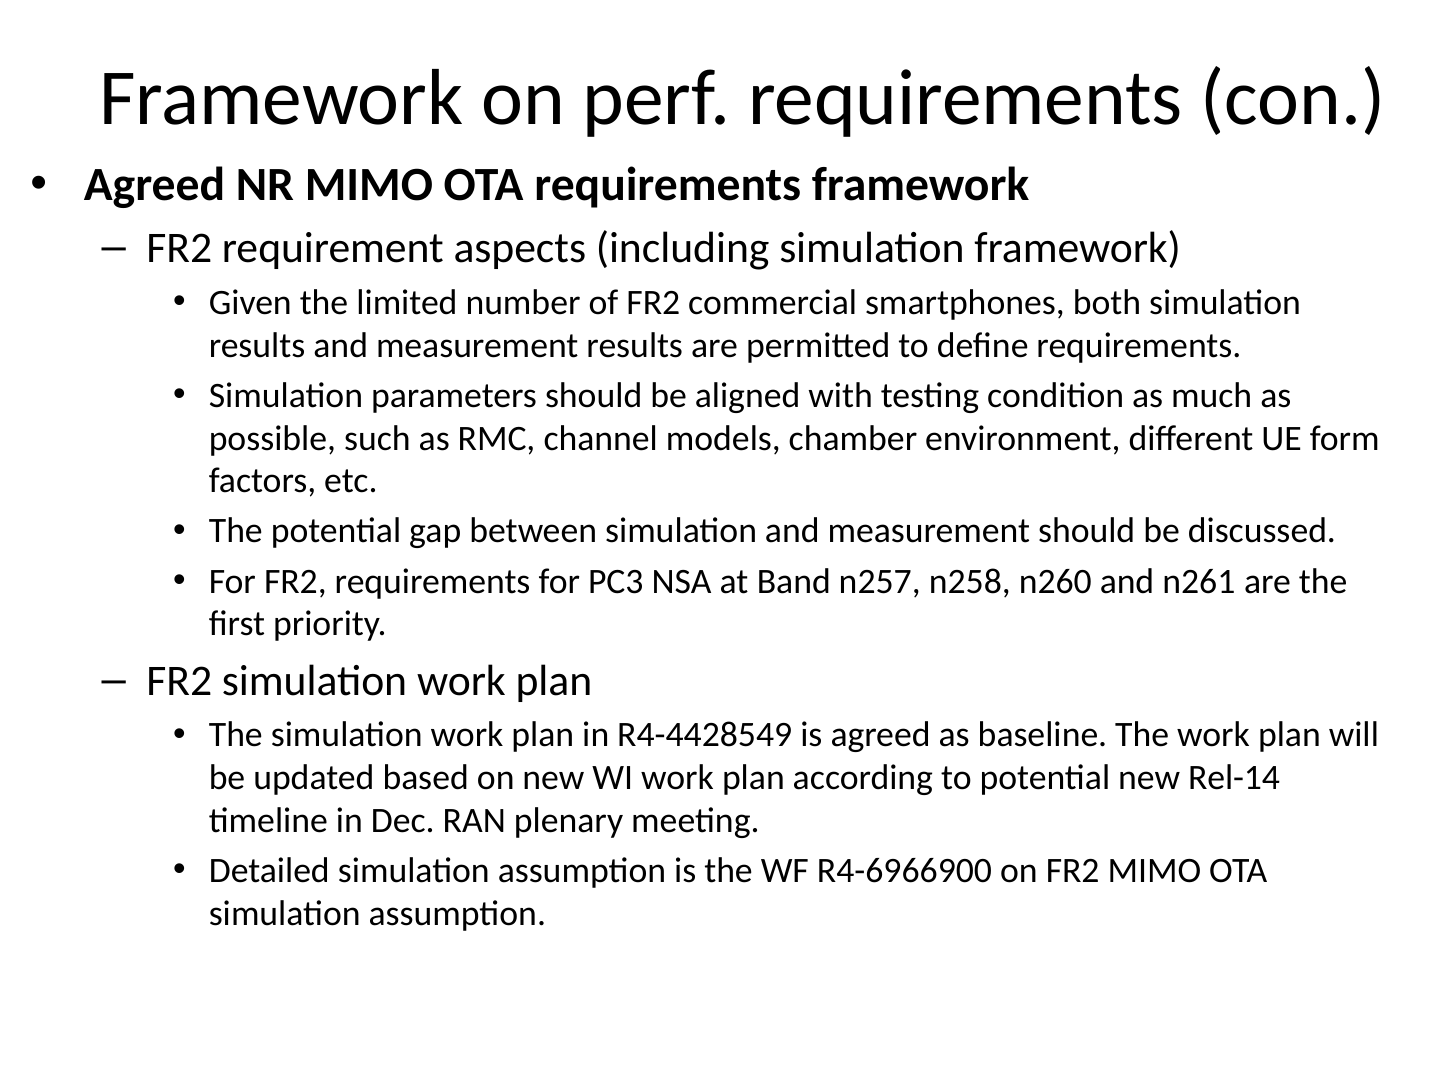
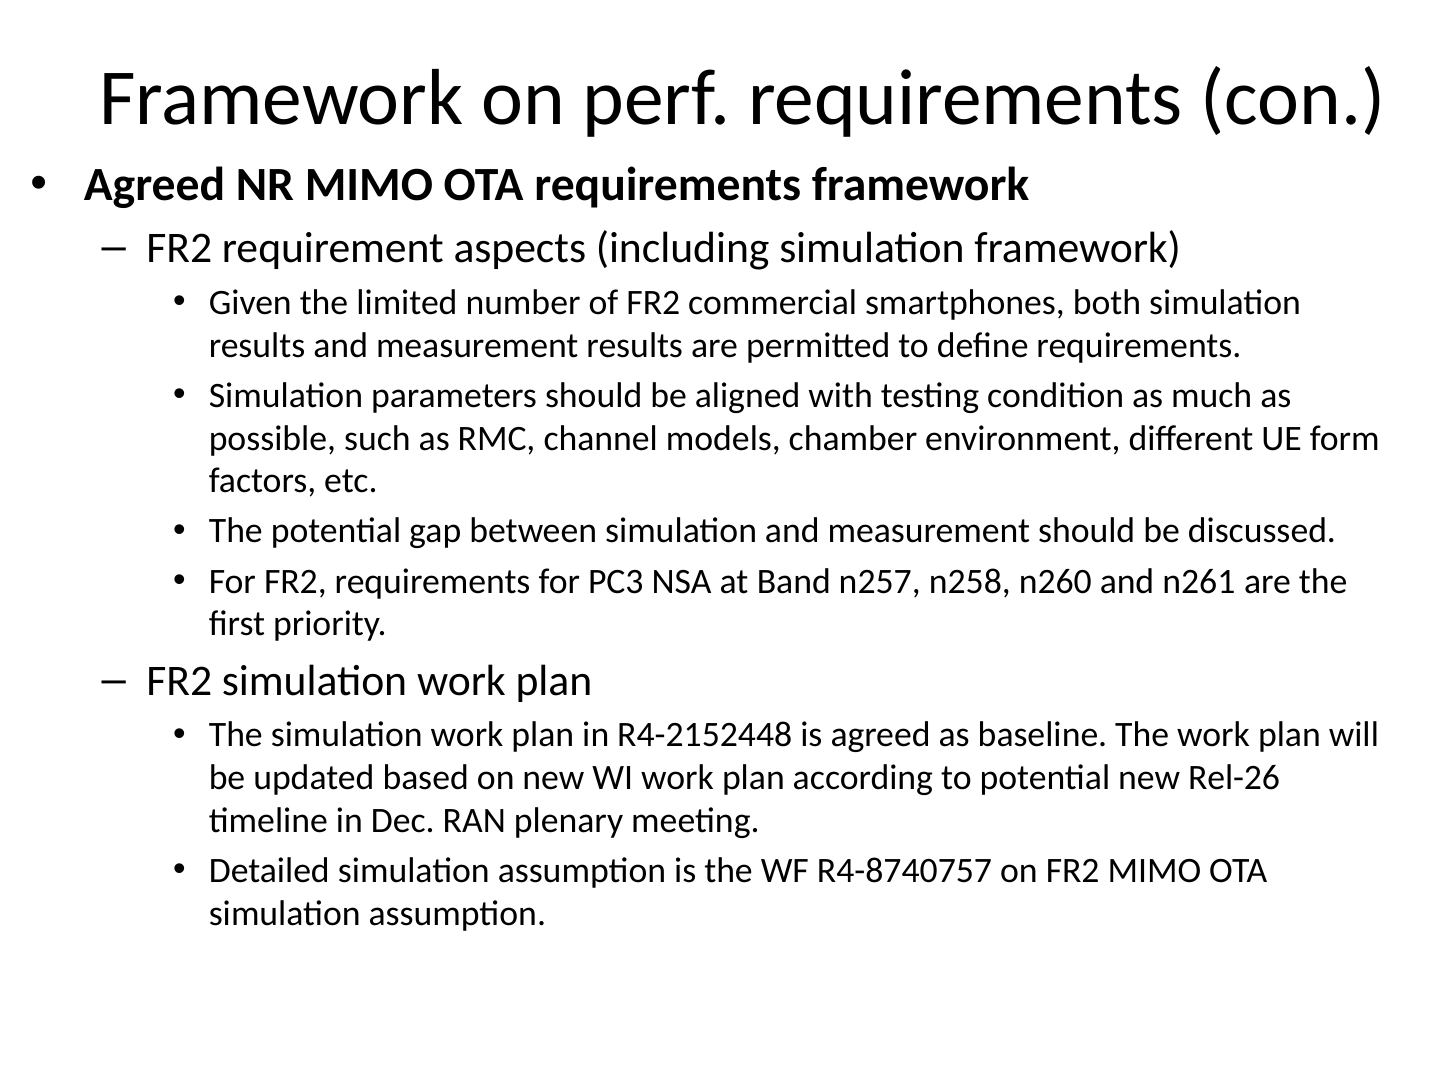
R4-4428549: R4-4428549 -> R4-2152448
Rel-14: Rel-14 -> Rel-26
R4-6966900: R4-6966900 -> R4-8740757
